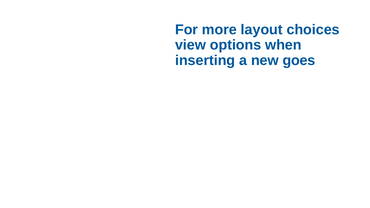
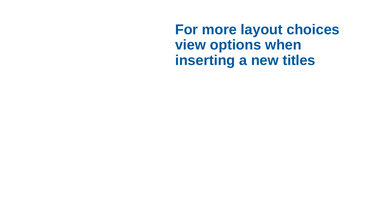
goes: goes -> titles
